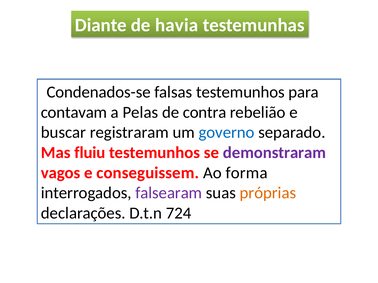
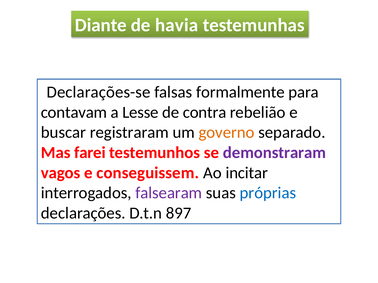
Condenados-se: Condenados-se -> Declarações-se
falsas testemunhos: testemunhos -> formalmente
Pelas: Pelas -> Lesse
governo colour: blue -> orange
fluiu: fluiu -> farei
forma: forma -> incitar
próprias colour: orange -> blue
724: 724 -> 897
